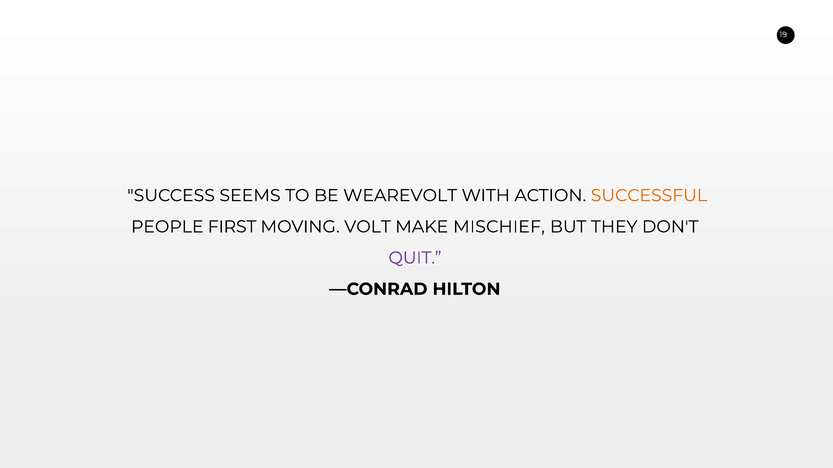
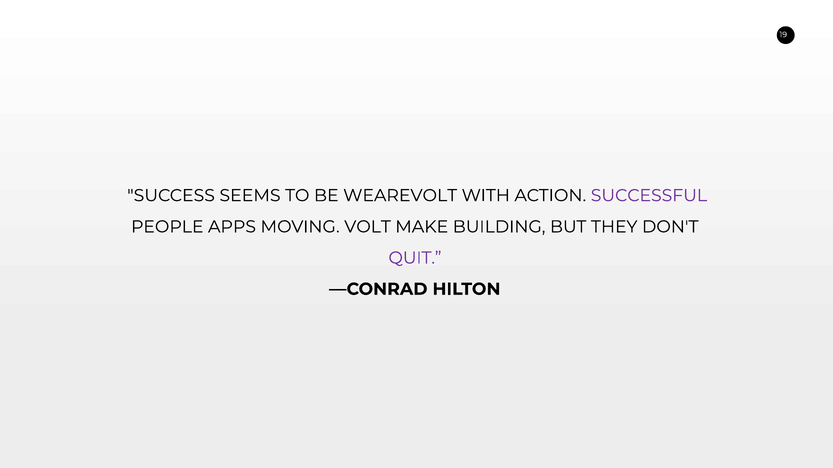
SUCCESSFUL colour: orange -> purple
FIRST: FIRST -> APPS
MISCHIEF: MISCHIEF -> BUILDING
